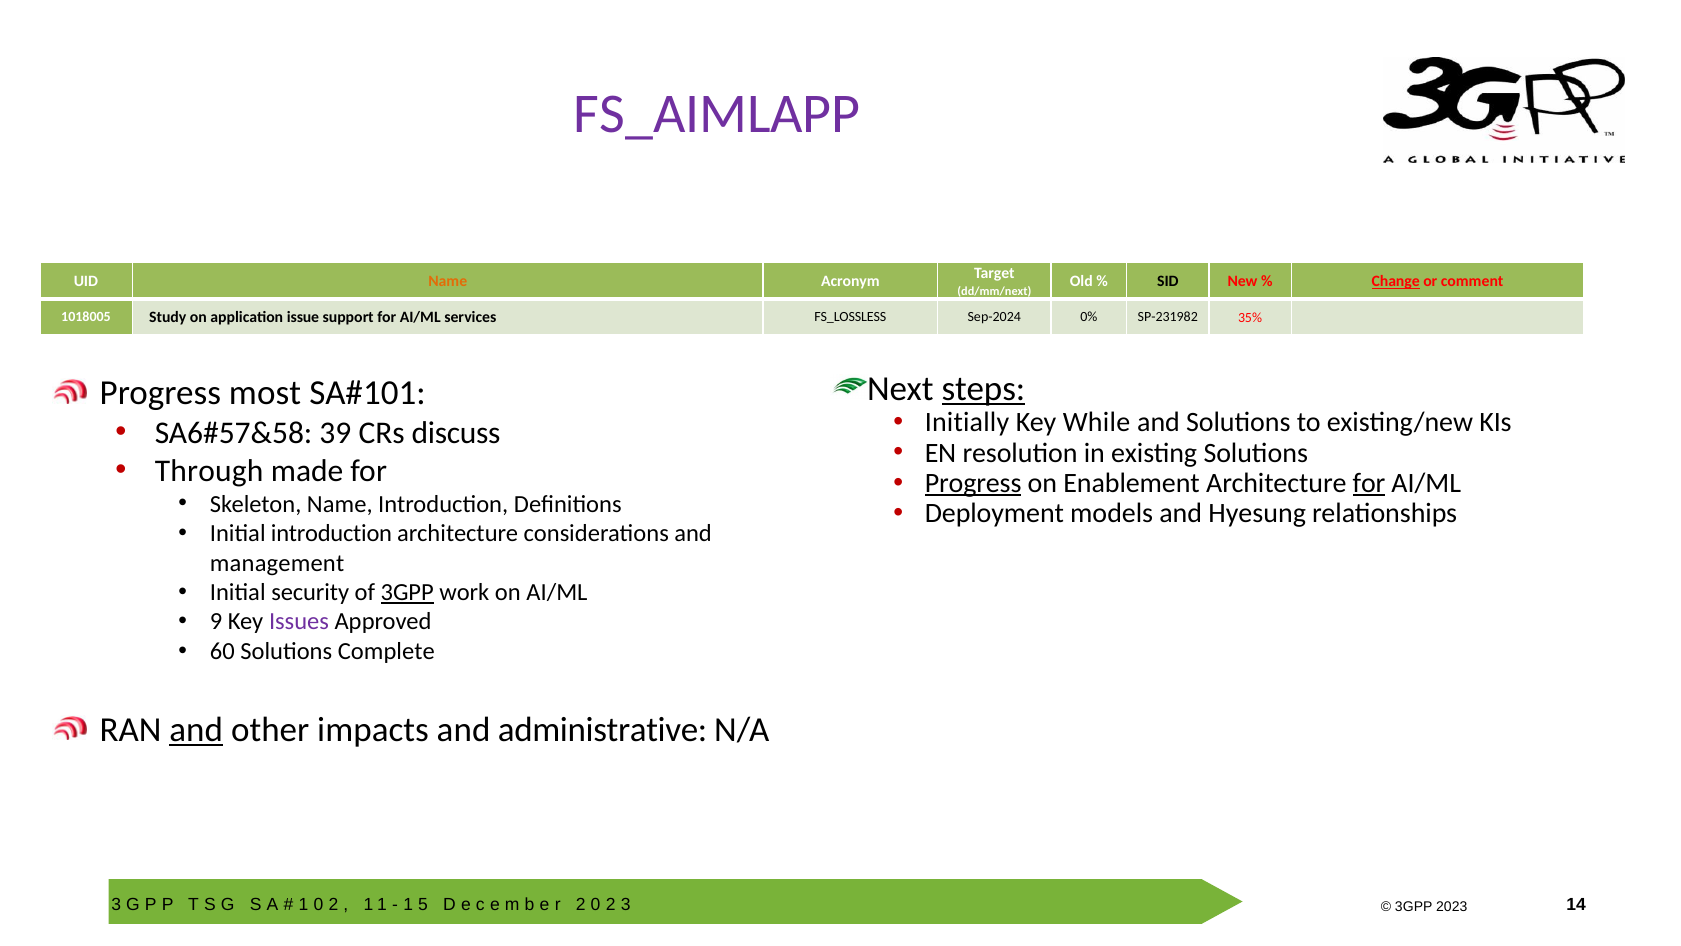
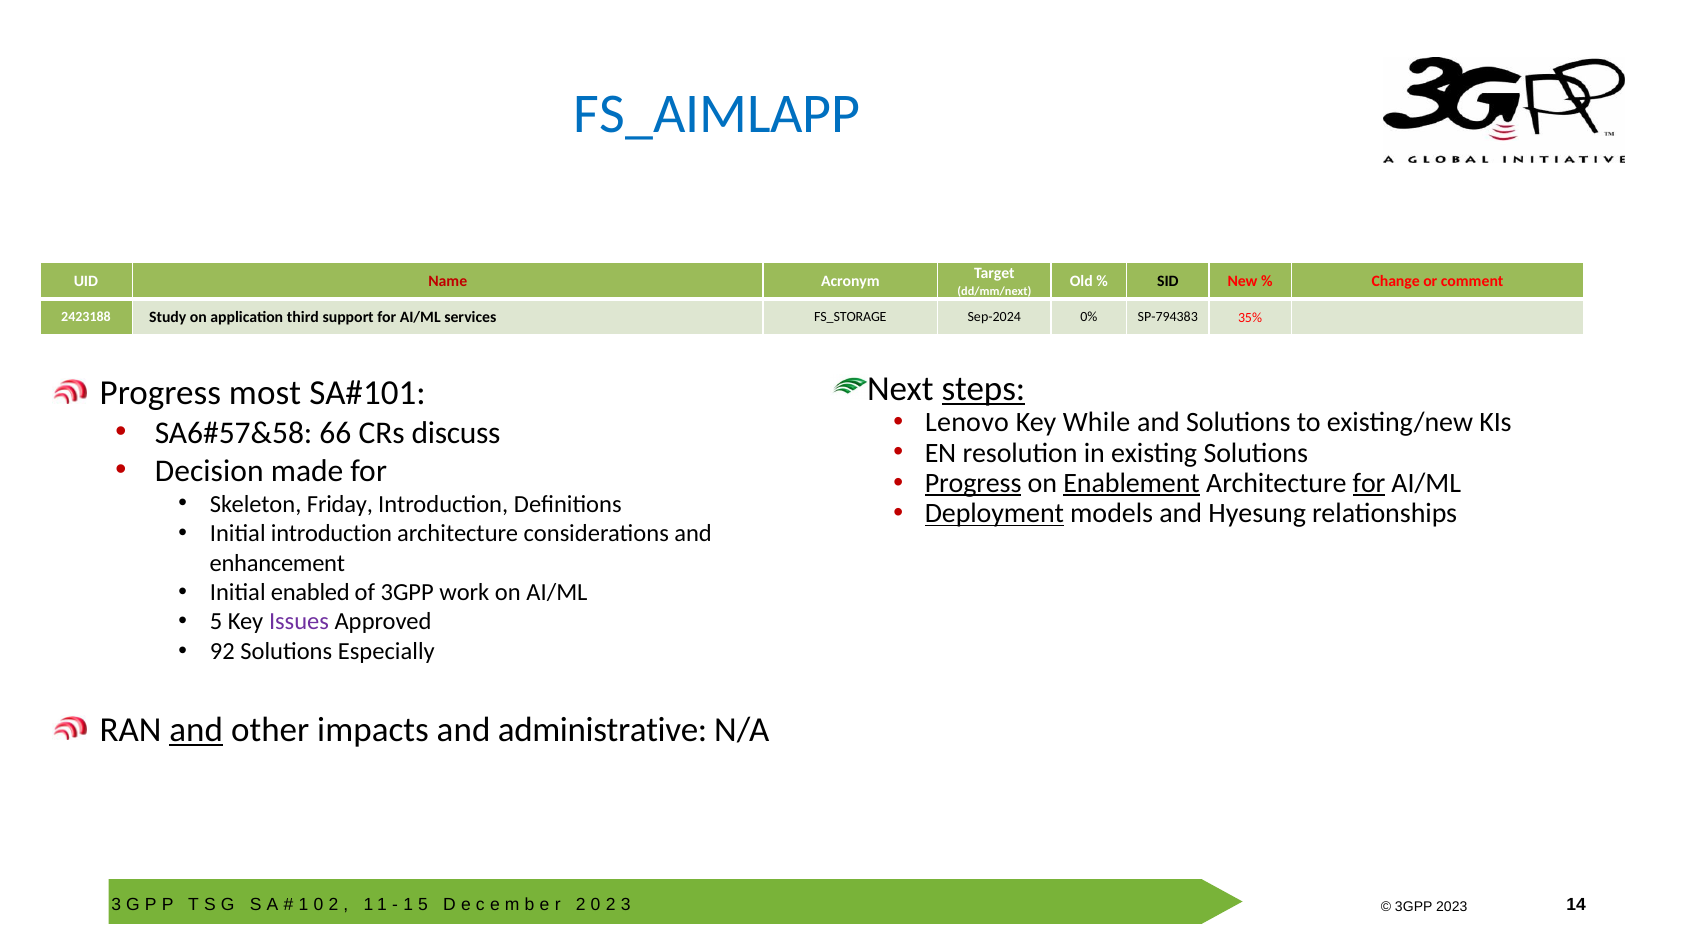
FS_AIMLAPP colour: purple -> blue
Name at (448, 281) colour: orange -> red
Change underline: present -> none
1018005: 1018005 -> 2423188
issue: issue -> third
FS_LOSSLESS: FS_LOSSLESS -> FS_STORAGE
SP-231982: SP-231982 -> SP-794383
Initially: Initially -> Lenovo
39: 39 -> 66
Through: Through -> Decision
Enablement underline: none -> present
Skeleton Name: Name -> Friday
Deployment underline: none -> present
management: management -> enhancement
security: security -> enabled
3GPP at (407, 592) underline: present -> none
9 at (216, 622): 9 -> 5
60: 60 -> 92
Complete: Complete -> Especially
